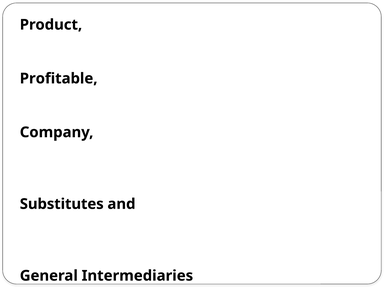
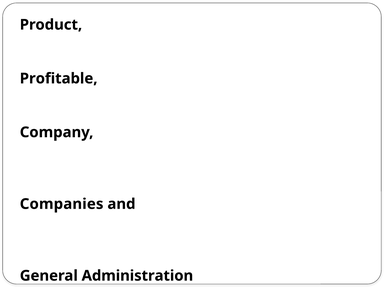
Substitutes: Substitutes -> Companies
Intermediaries: Intermediaries -> Administration
